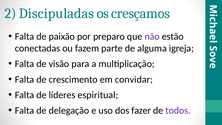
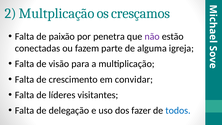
Discipuladas: Discipuladas -> Multplicação
preparo: preparo -> penetra
espiritual: espiritual -> visitantes
todos colour: purple -> blue
